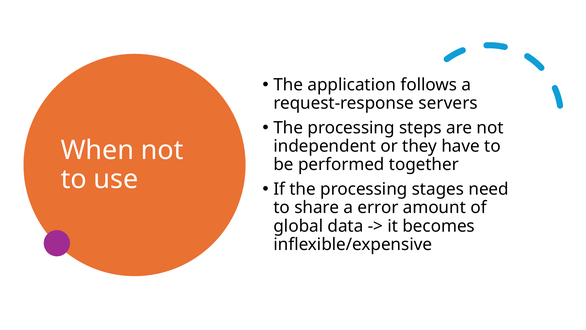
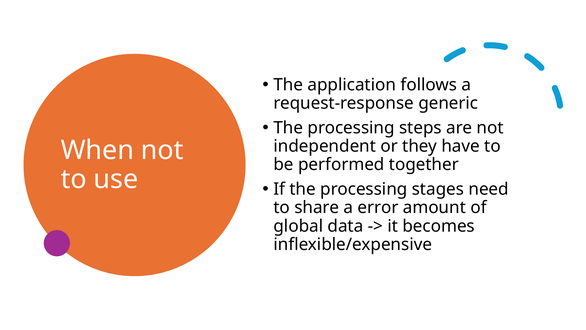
servers: servers -> generic
